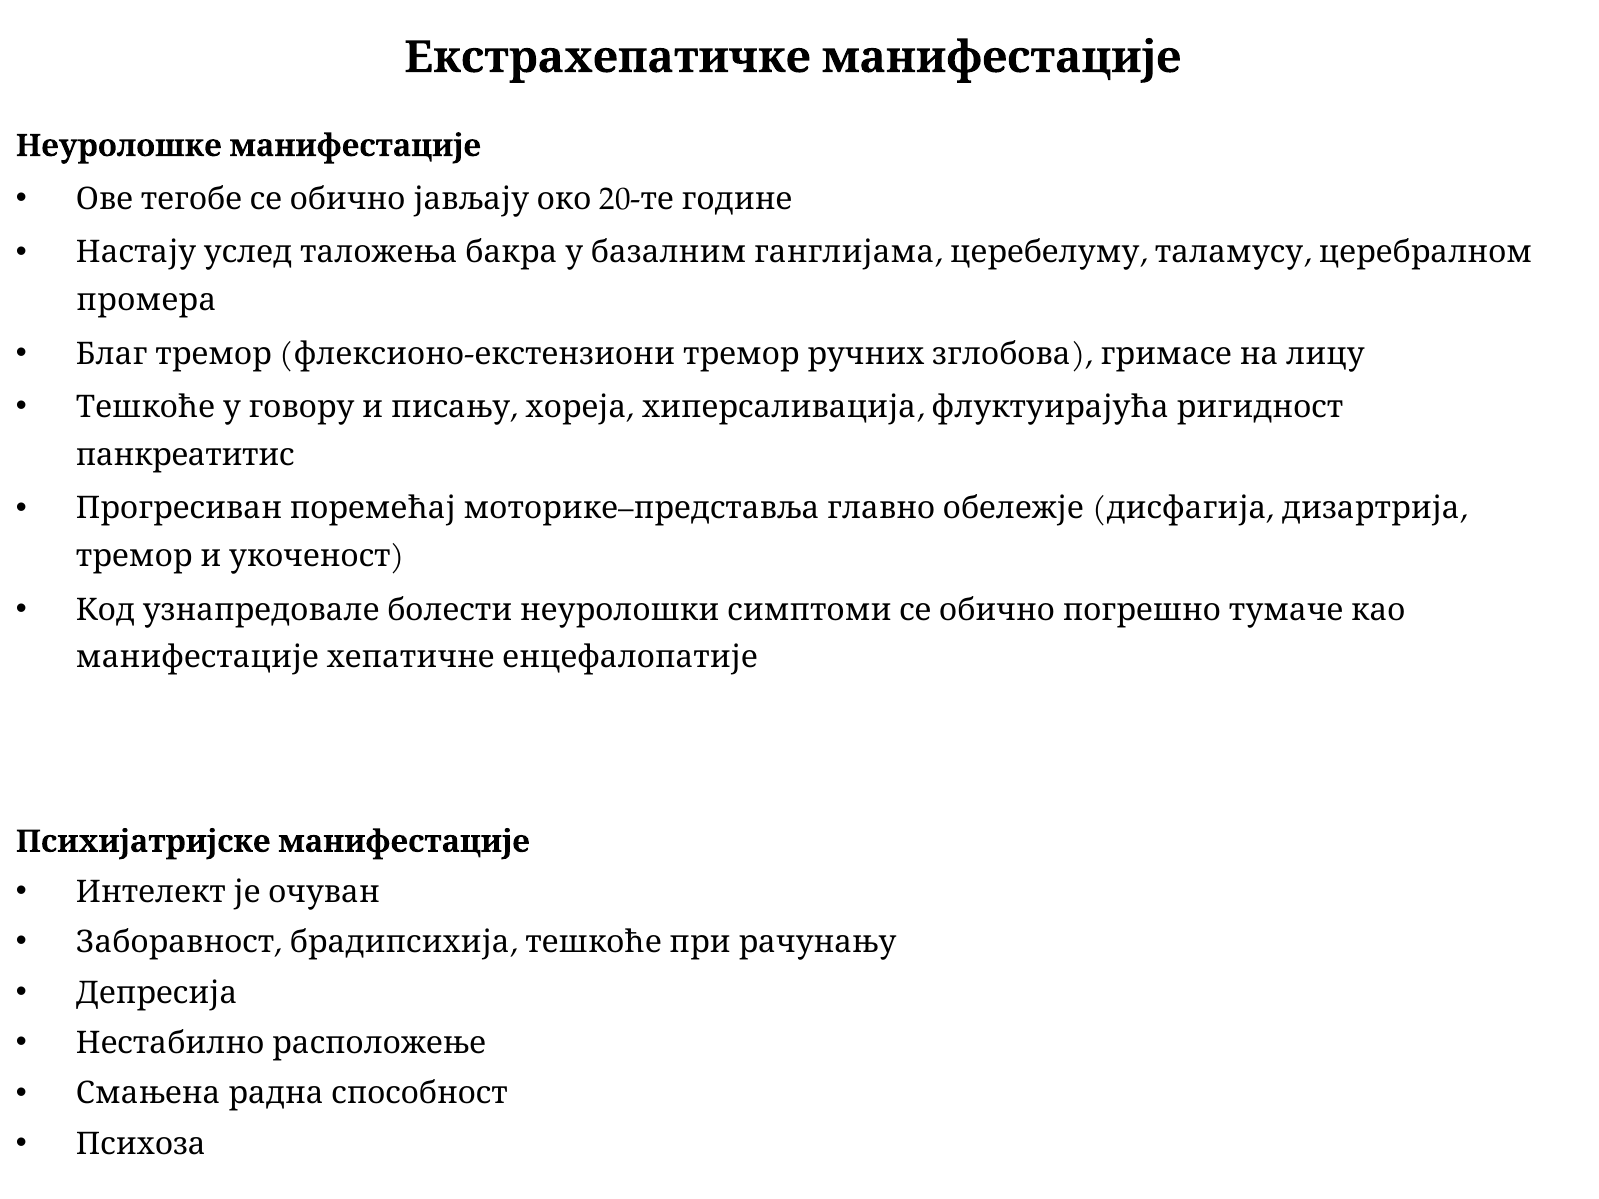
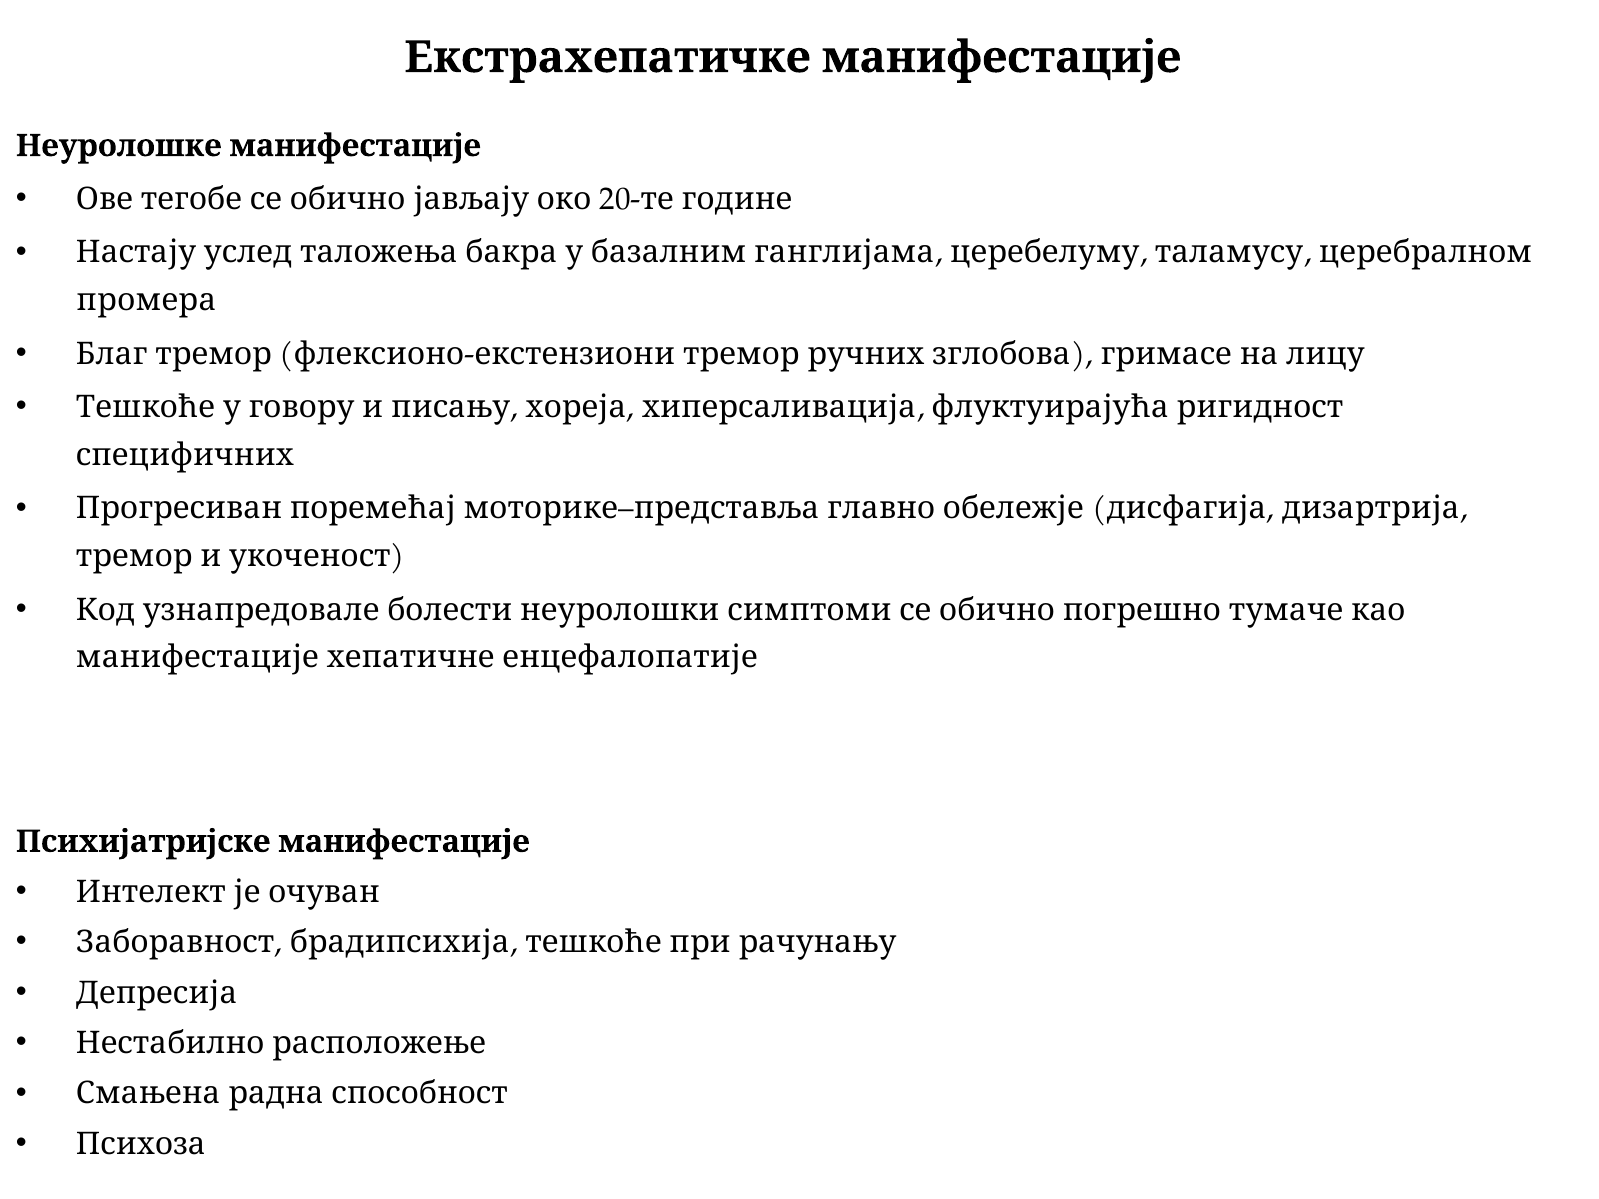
панкреатитис: панкреатитис -> специфичних
